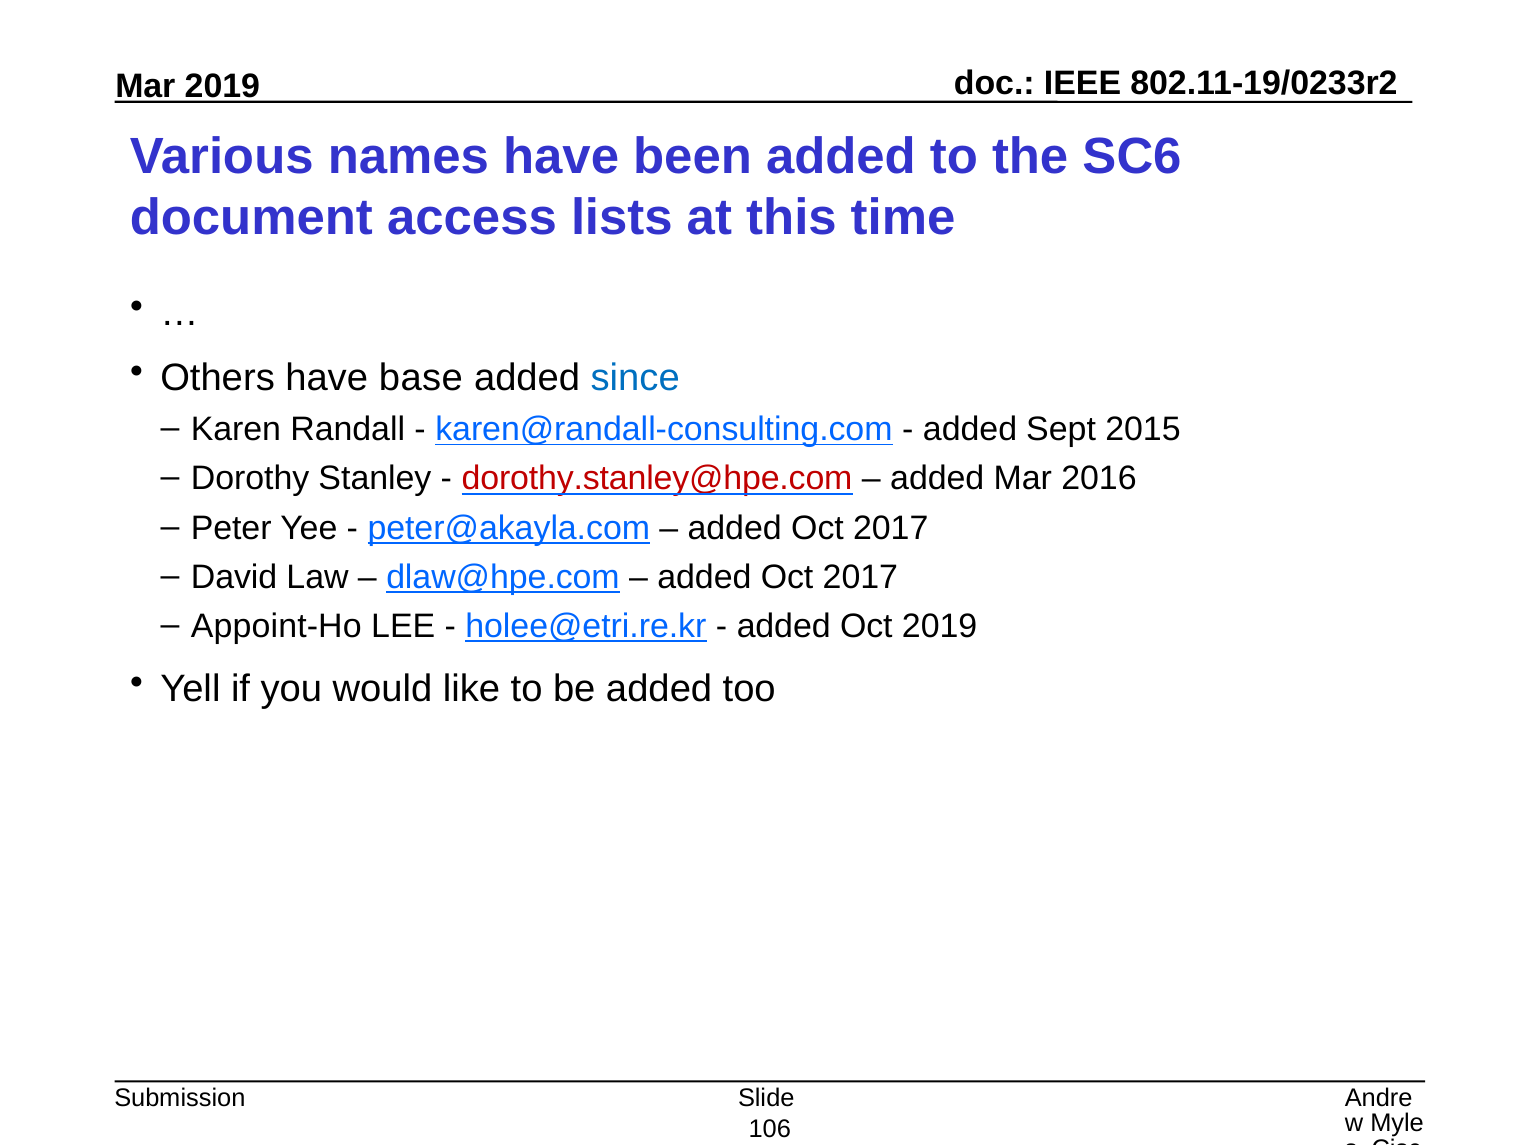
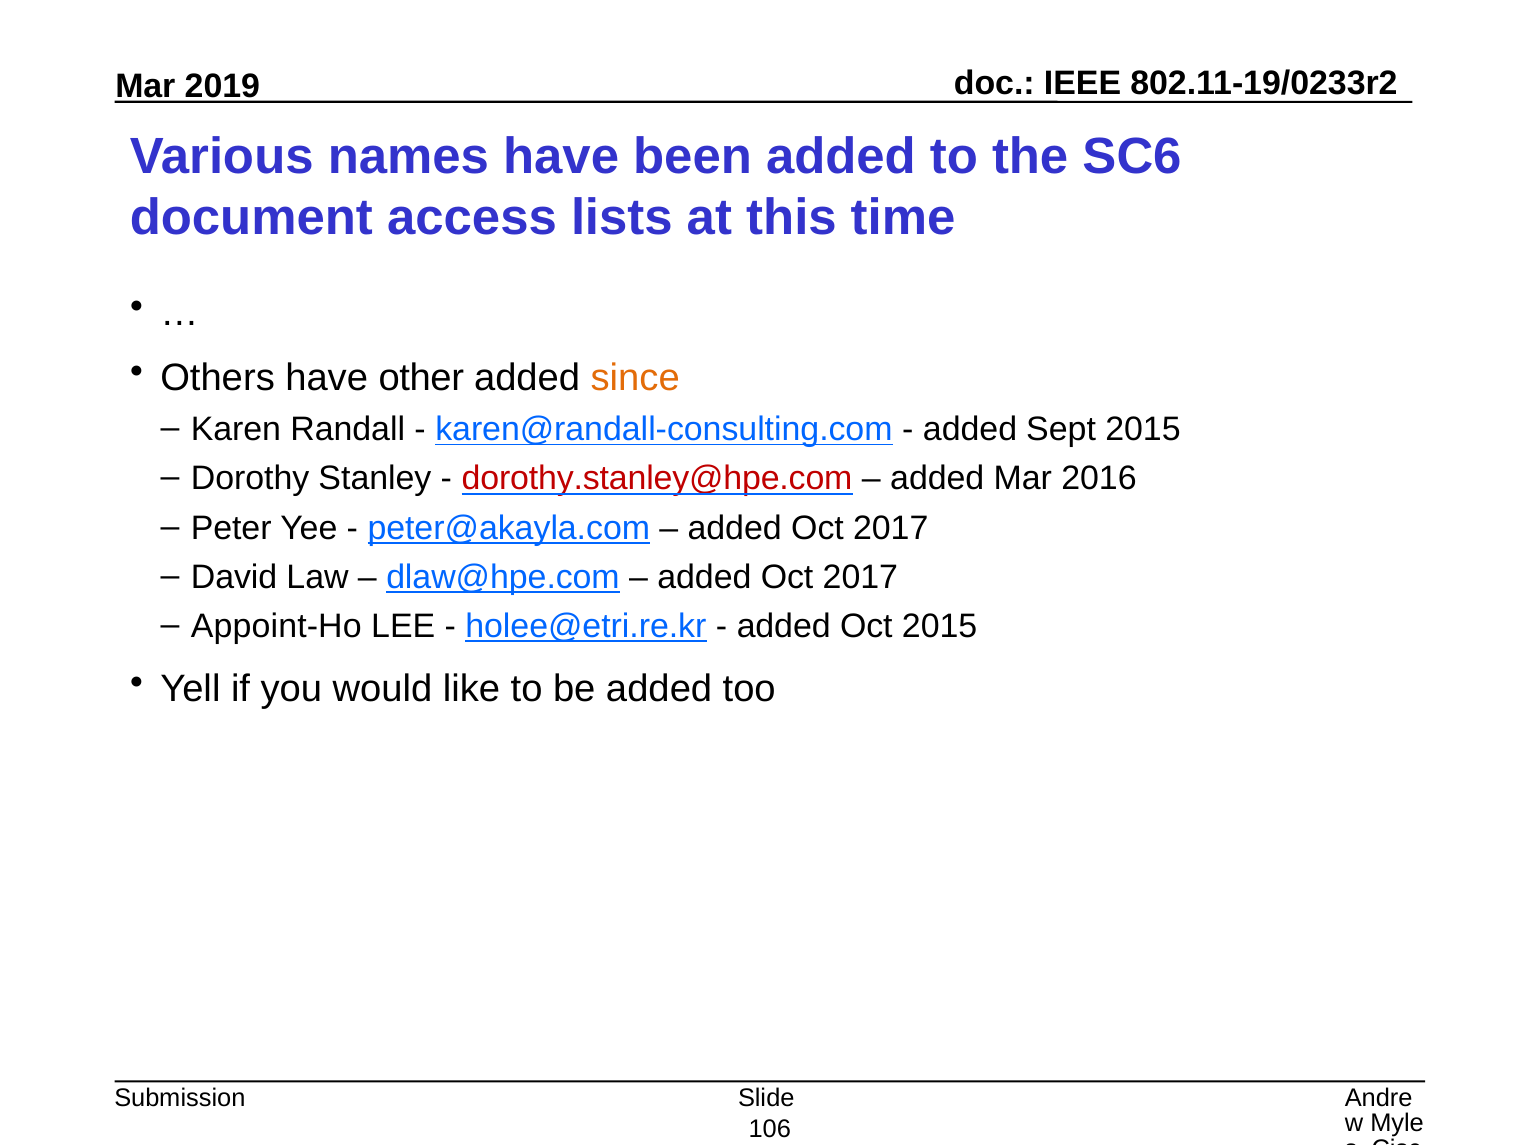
base: base -> other
since colour: blue -> orange
Oct 2019: 2019 -> 2015
